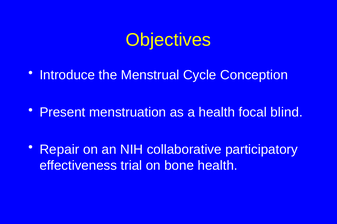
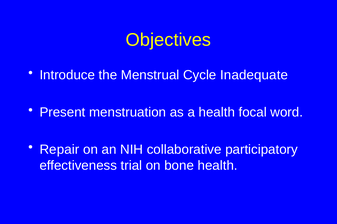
Conception: Conception -> Inadequate
blind: blind -> word
